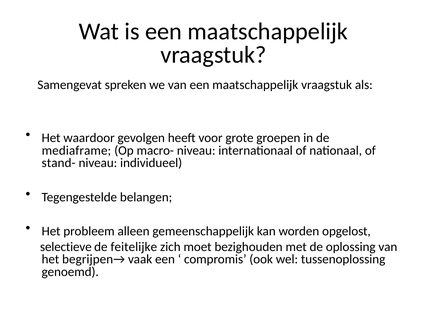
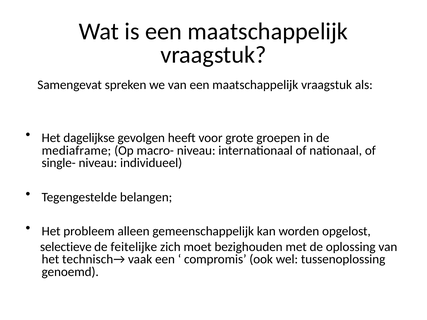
waardoor: waardoor -> dagelijkse
stand-: stand- -> single-
begrijpen→: begrijpen→ -> technisch→
